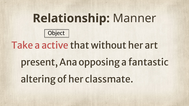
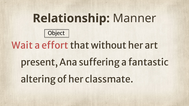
Take: Take -> Wait
active: active -> effort
opposing: opposing -> suffering
